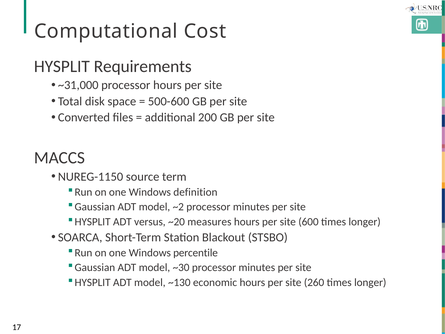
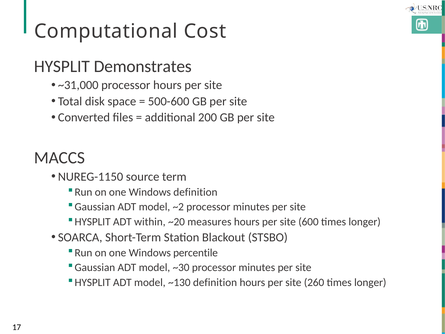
Requirements: Requirements -> Demonstrates
versus: versus -> within
~130 economic: economic -> definition
